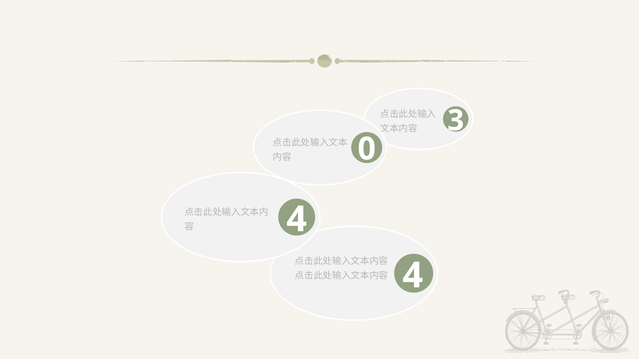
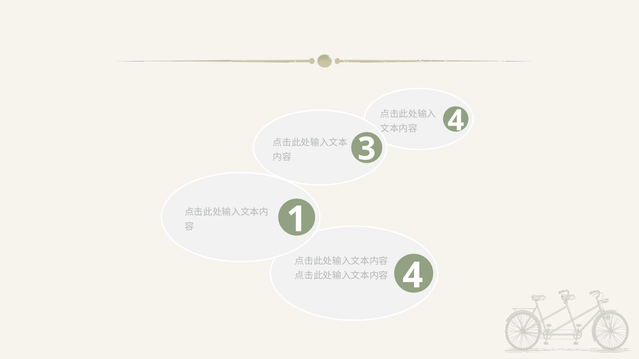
3 at (456, 121): 3 -> 4
0: 0 -> 3
4 at (297, 220): 4 -> 1
